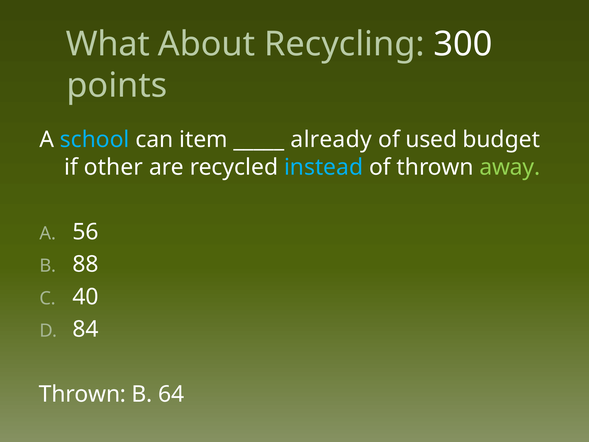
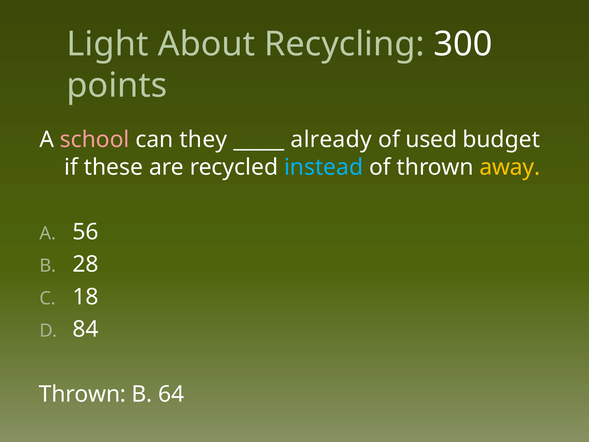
What: What -> Light
school colour: light blue -> pink
item: item -> they
other: other -> these
away colour: light green -> yellow
88: 88 -> 28
40: 40 -> 18
